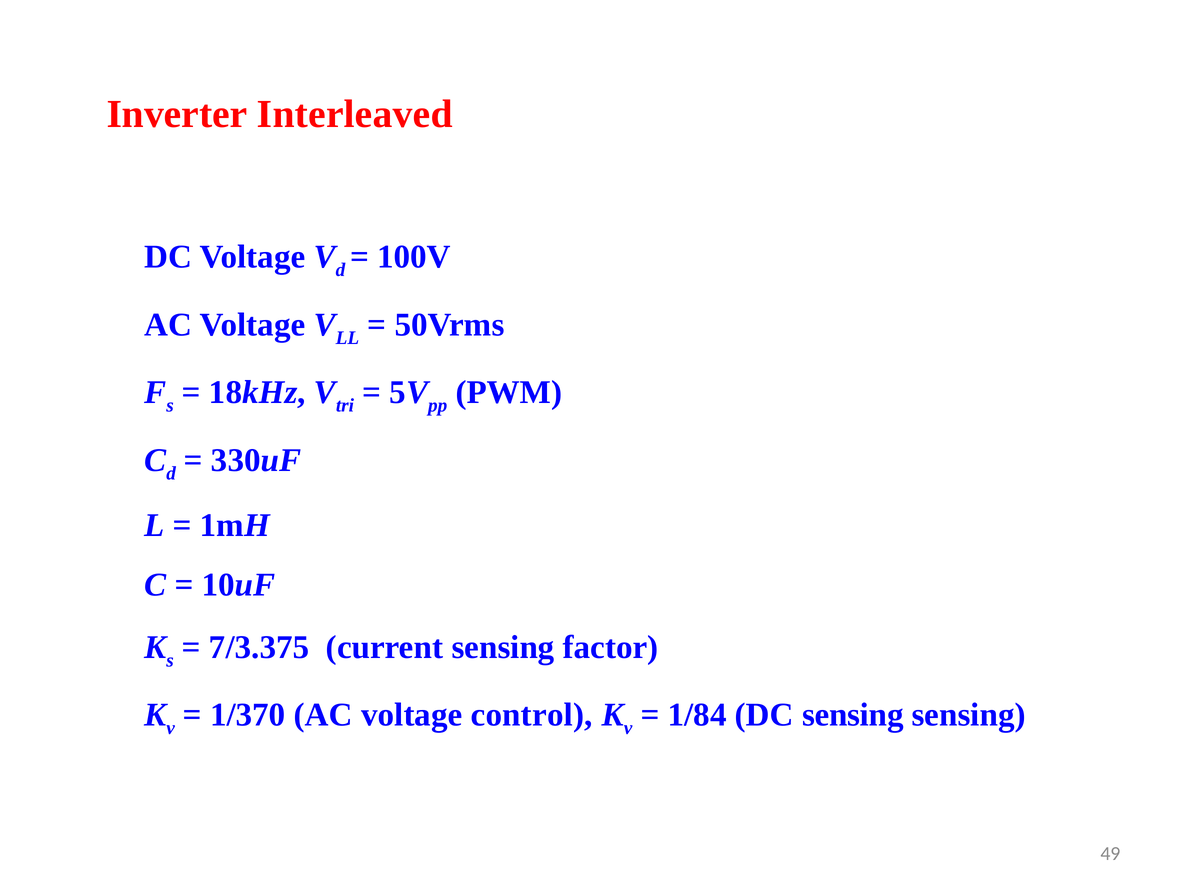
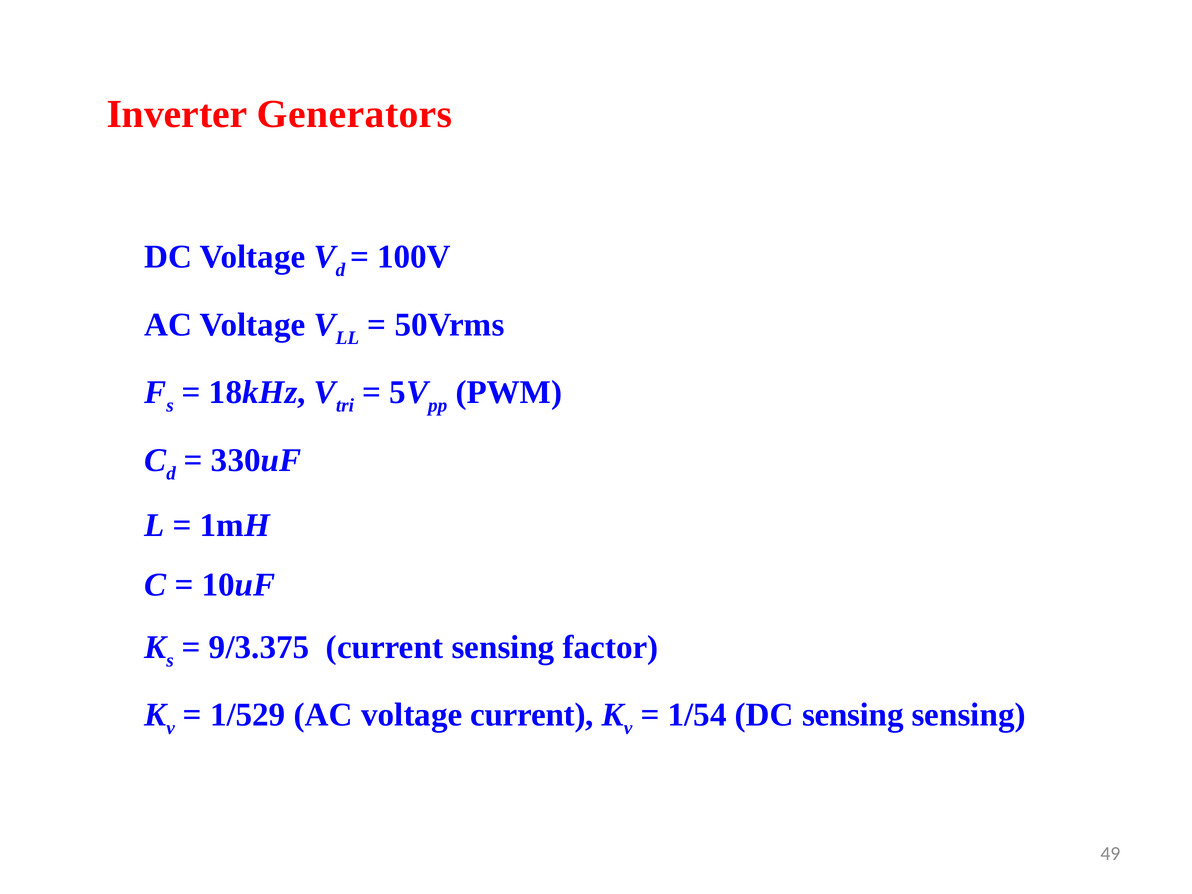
Interleaved: Interleaved -> Generators
7/3.375: 7/3.375 -> 9/3.375
1/370: 1/370 -> 1/529
voltage control: control -> current
1/84: 1/84 -> 1/54
